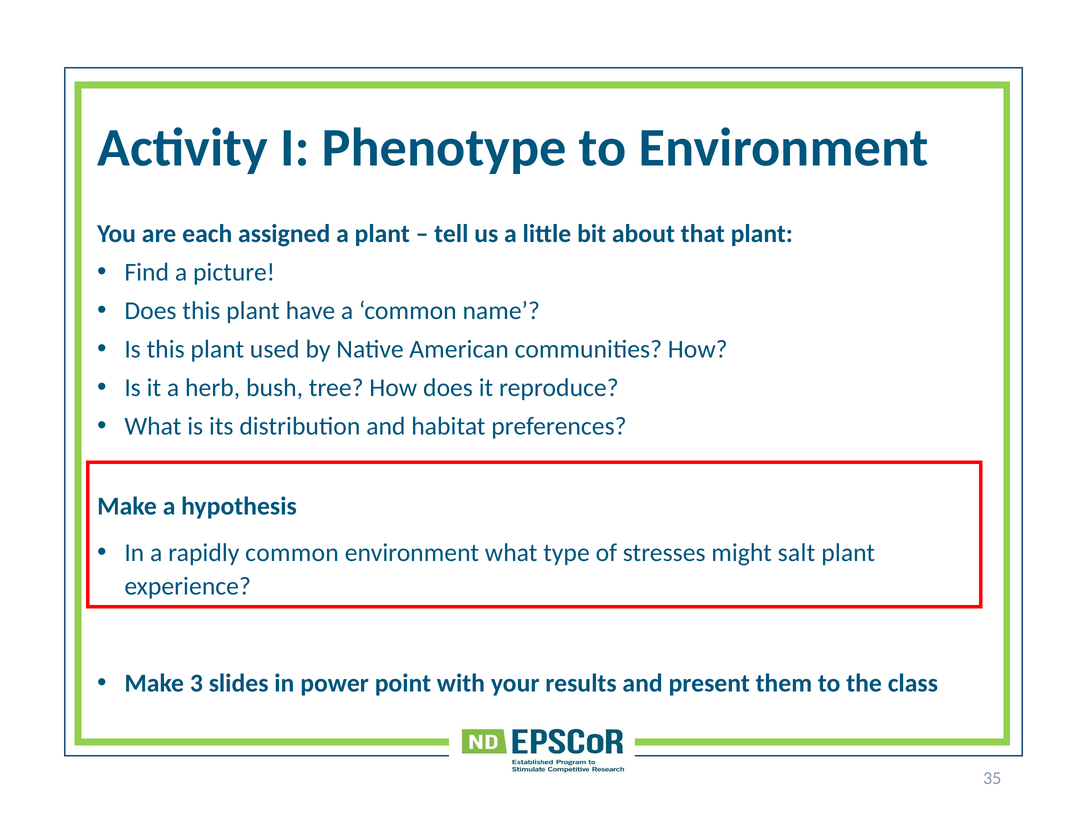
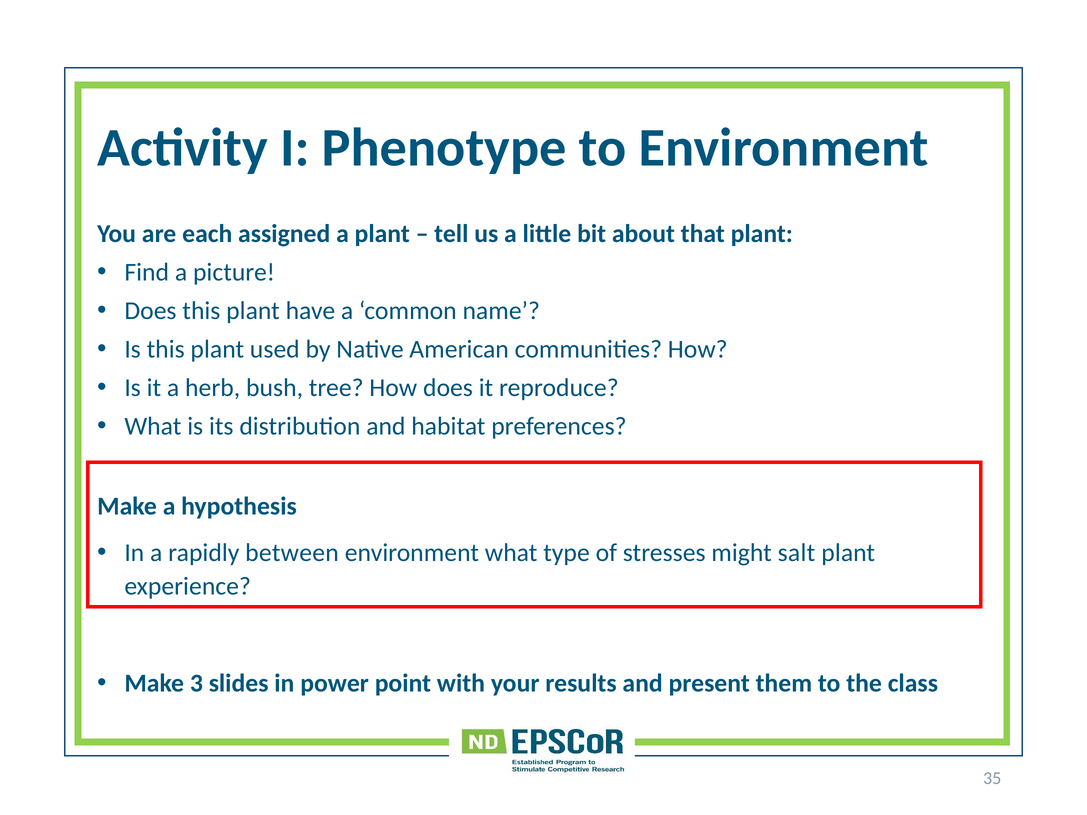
rapidly common: common -> between
